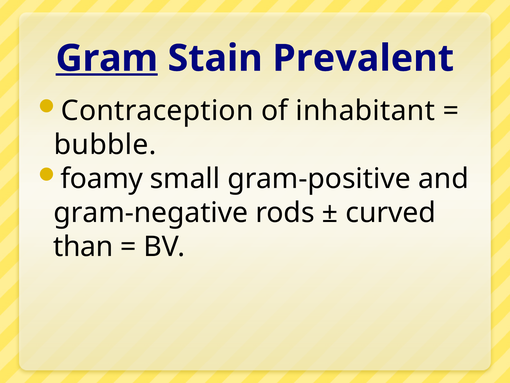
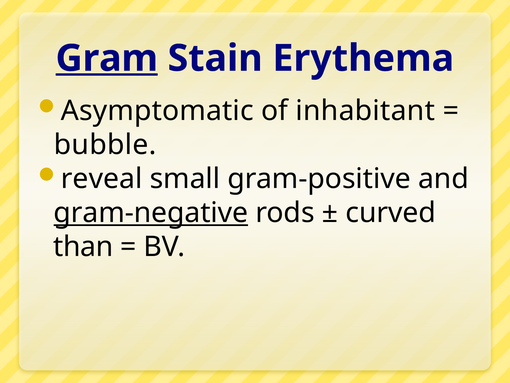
Prevalent: Prevalent -> Erythema
Contraception: Contraception -> Asymptomatic
foamy: foamy -> reveal
gram-negative underline: none -> present
